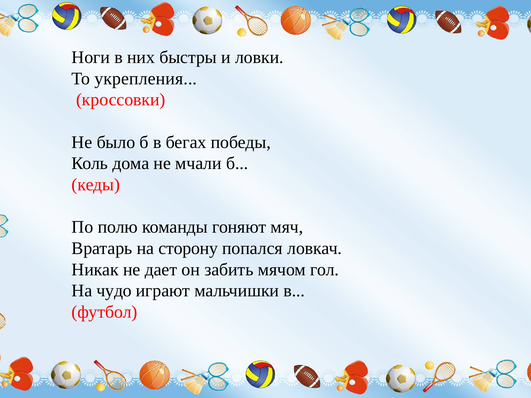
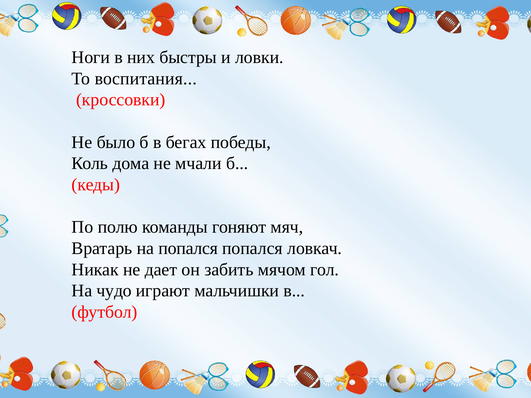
укрепления: укрепления -> воспитания
на сторону: сторону -> попался
